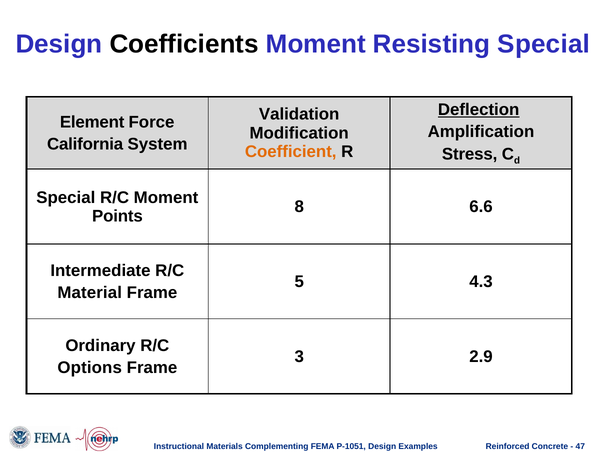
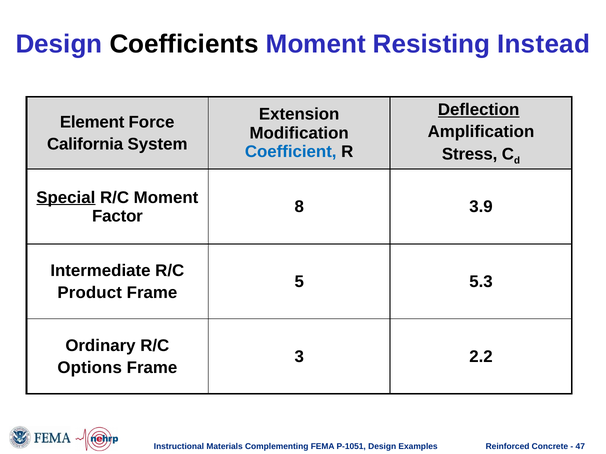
Resisting Special: Special -> Instead
Validation: Validation -> Extension
Coefficient colour: orange -> blue
Special at (66, 198) underline: none -> present
6.6: 6.6 -> 3.9
Points: Points -> Factor
4.3: 4.3 -> 5.3
Material: Material -> Product
2.9: 2.9 -> 2.2
